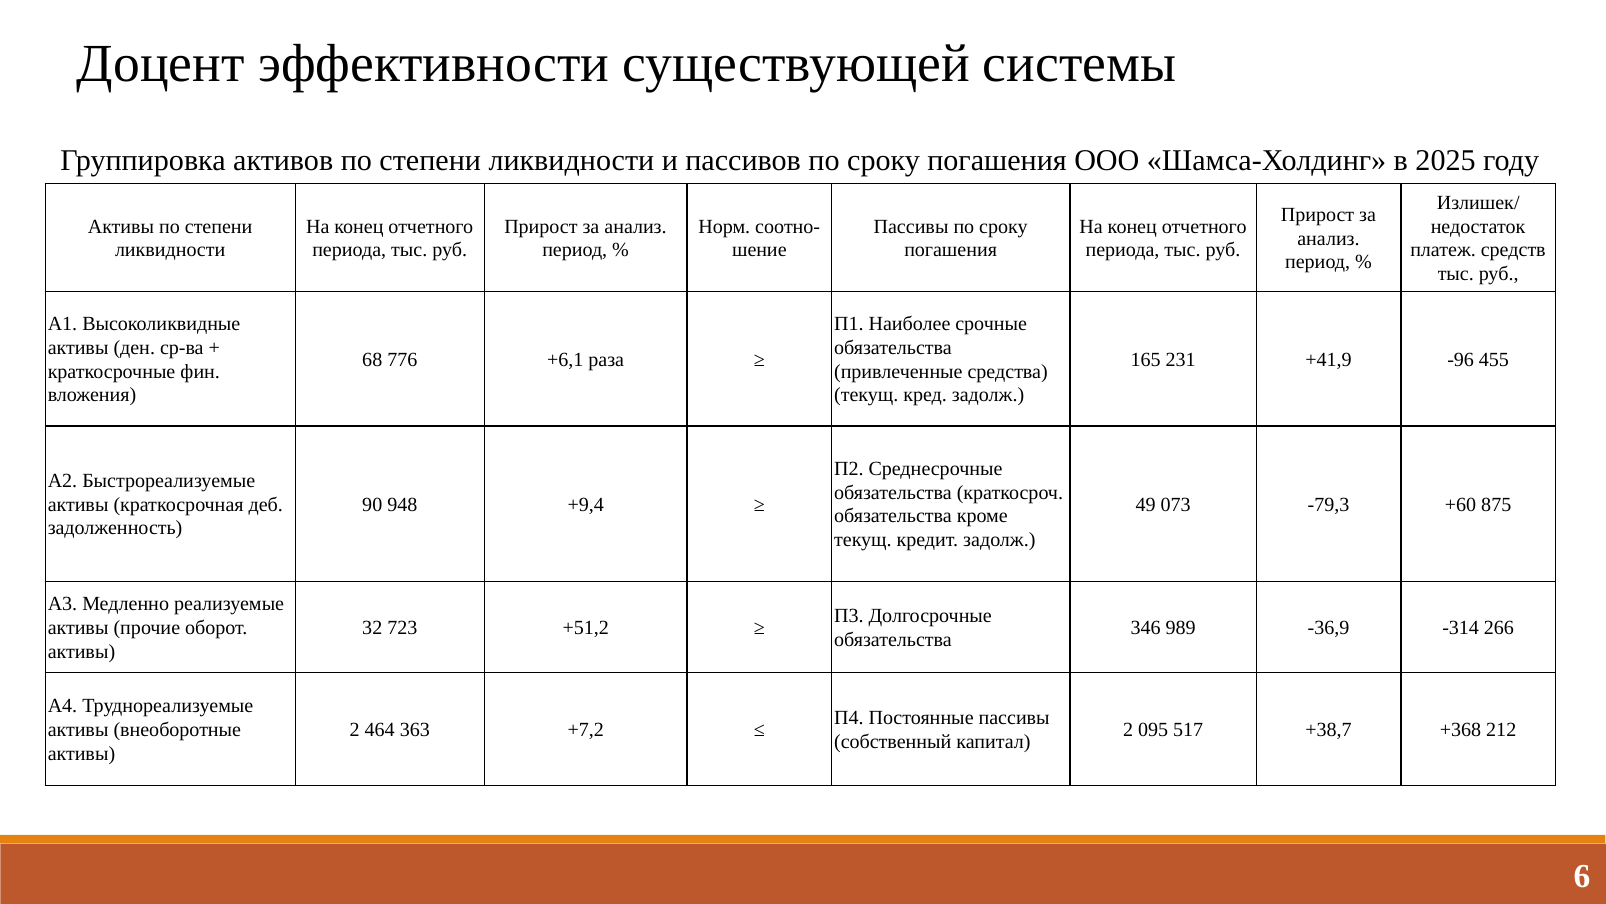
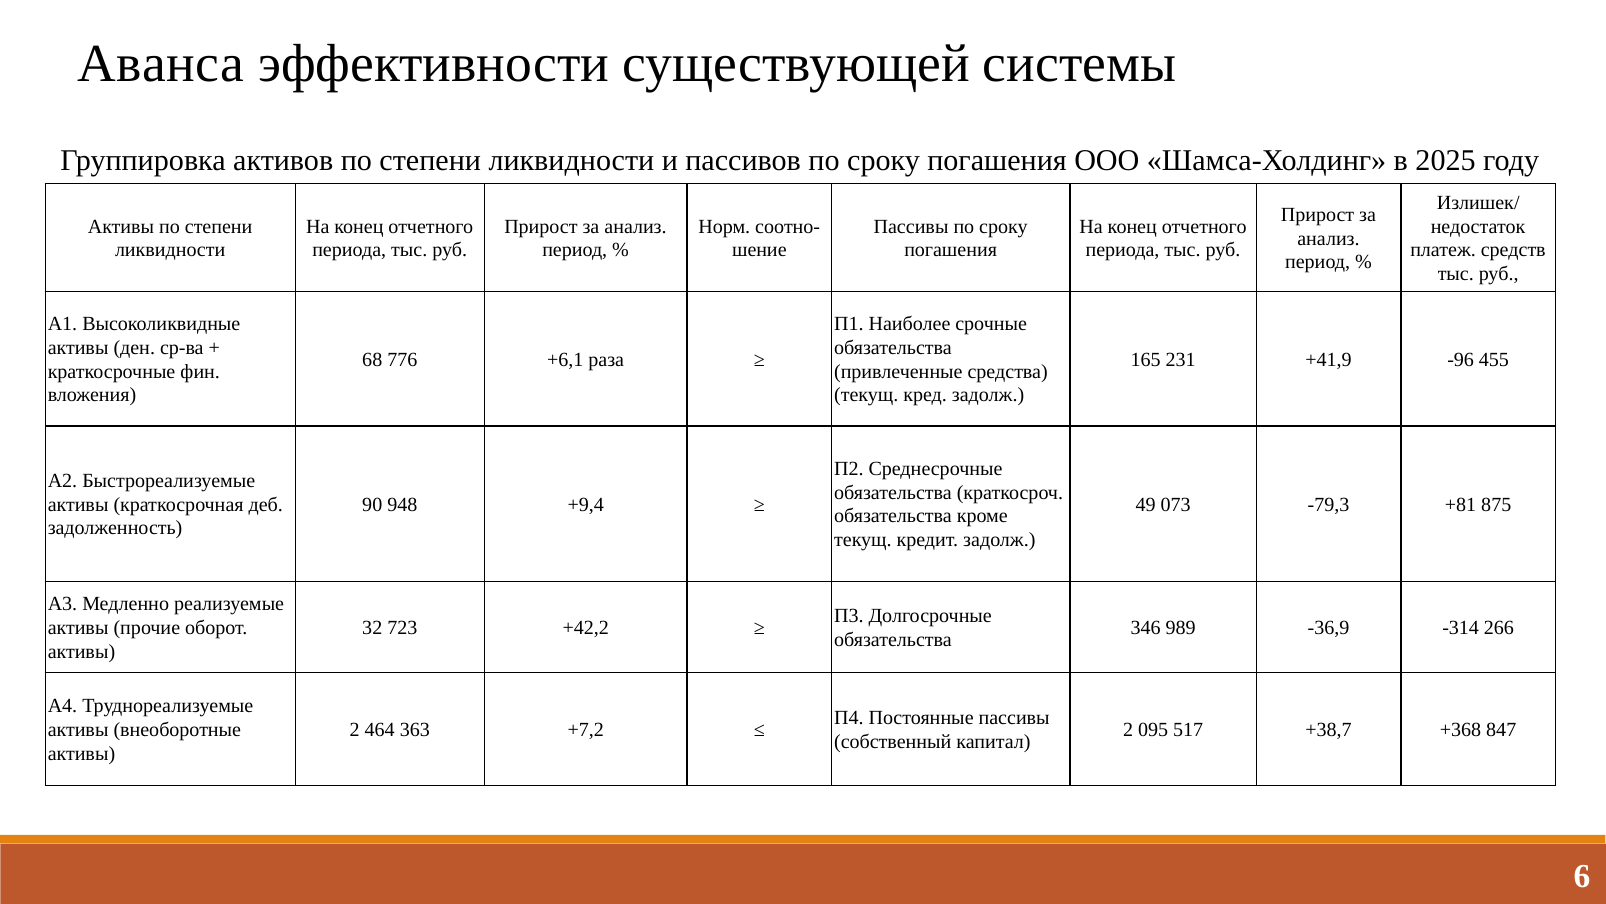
Доцент: Доцент -> Аванса
+60: +60 -> +81
+51,2: +51,2 -> +42,2
212: 212 -> 847
